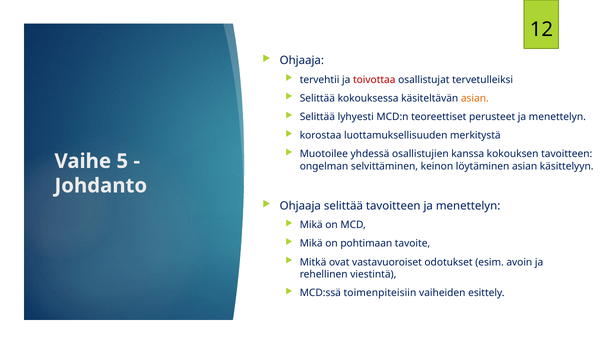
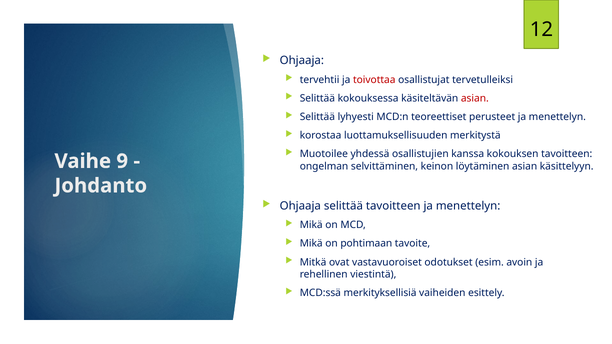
asian at (475, 98) colour: orange -> red
5: 5 -> 9
toimenpiteisiin: toimenpiteisiin -> merkityksellisiä
